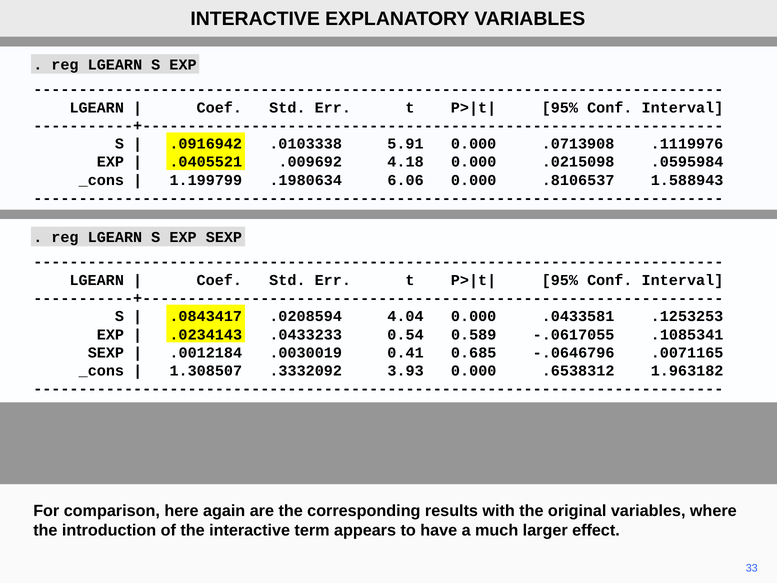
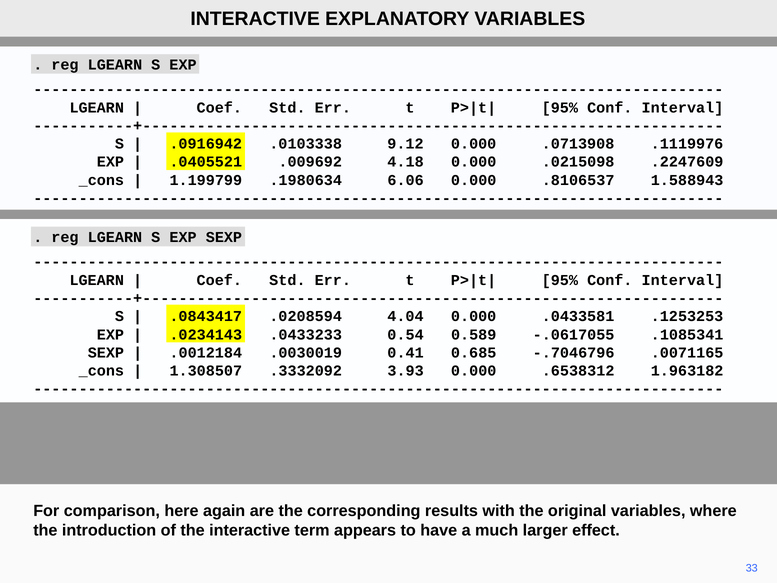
5.91: 5.91 -> 9.12
.0595984: .0595984 -> .2247609
-.0646796: -.0646796 -> -.7046796
